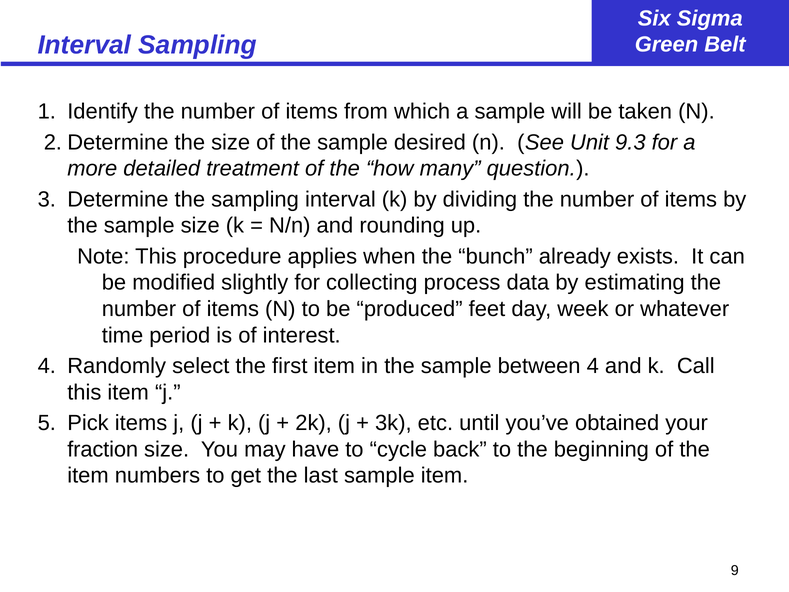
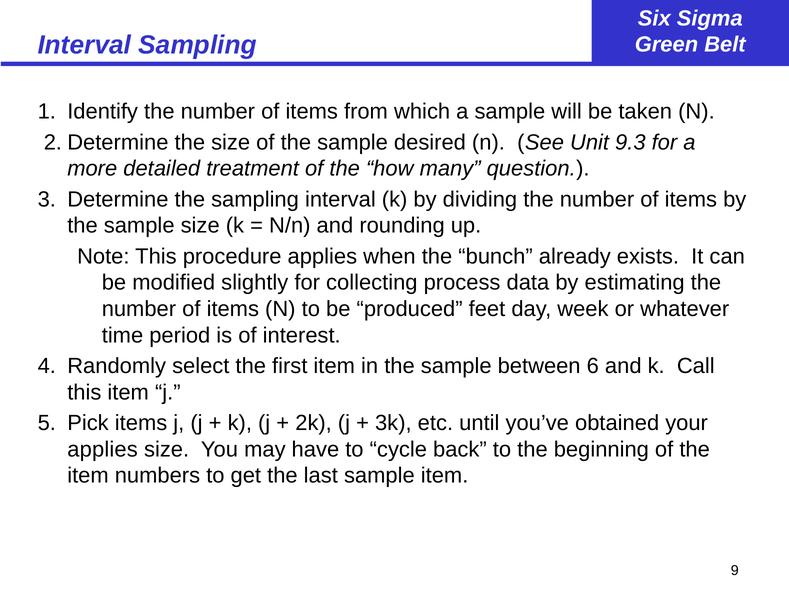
between 4: 4 -> 6
fraction at (103, 449): fraction -> applies
